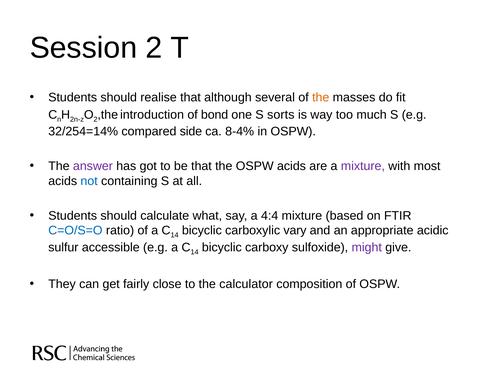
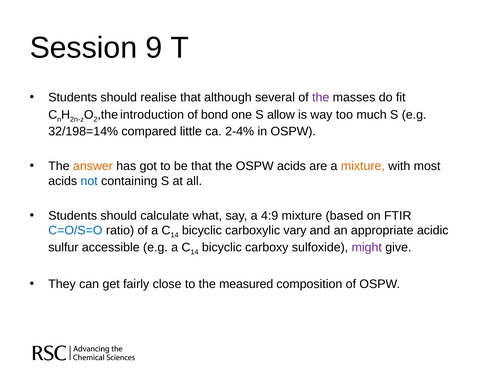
Session 2: 2 -> 9
the at (321, 97) colour: orange -> purple
sorts: sorts -> allow
32/254=14%: 32/254=14% -> 32/198=14%
side: side -> little
8-4%: 8-4% -> 2-4%
answer colour: purple -> orange
mixture at (363, 166) colour: purple -> orange
4:4: 4:4 -> 4:9
calculator: calculator -> measured
